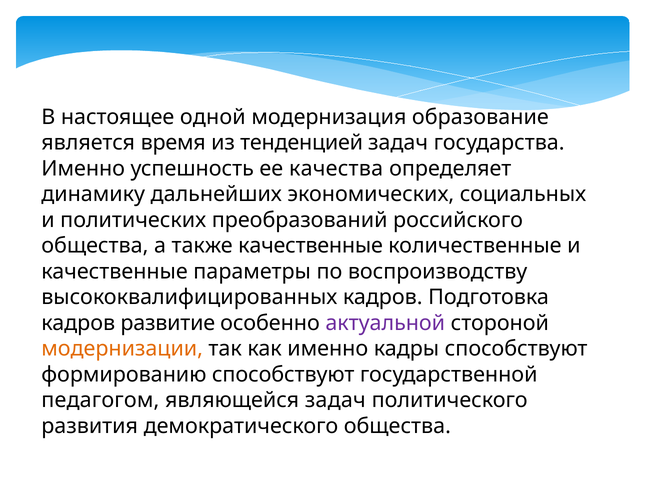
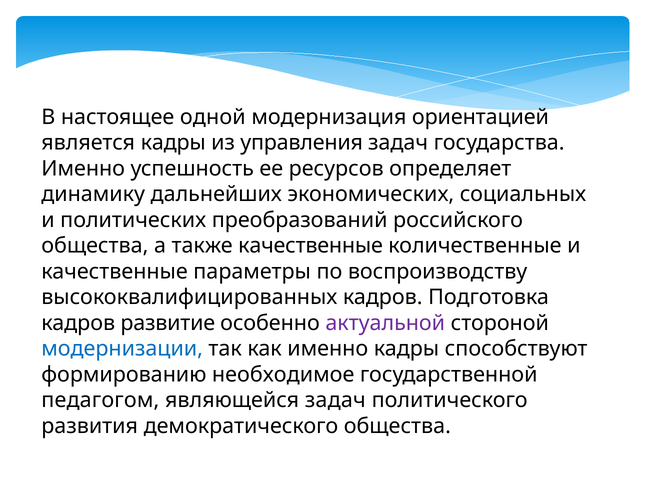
образование: образование -> ориентацией
является время: время -> кадры
тенденцией: тенденцией -> управления
качества: качества -> ресурсов
модернизации colour: orange -> blue
формированию способствуют: способствуют -> необходимое
